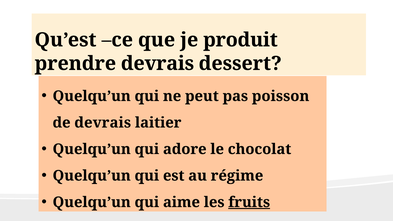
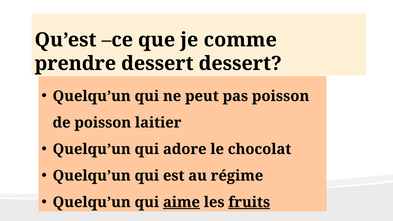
produit: produit -> comme
prendre devrais: devrais -> dessert
de devrais: devrais -> poisson
aime underline: none -> present
